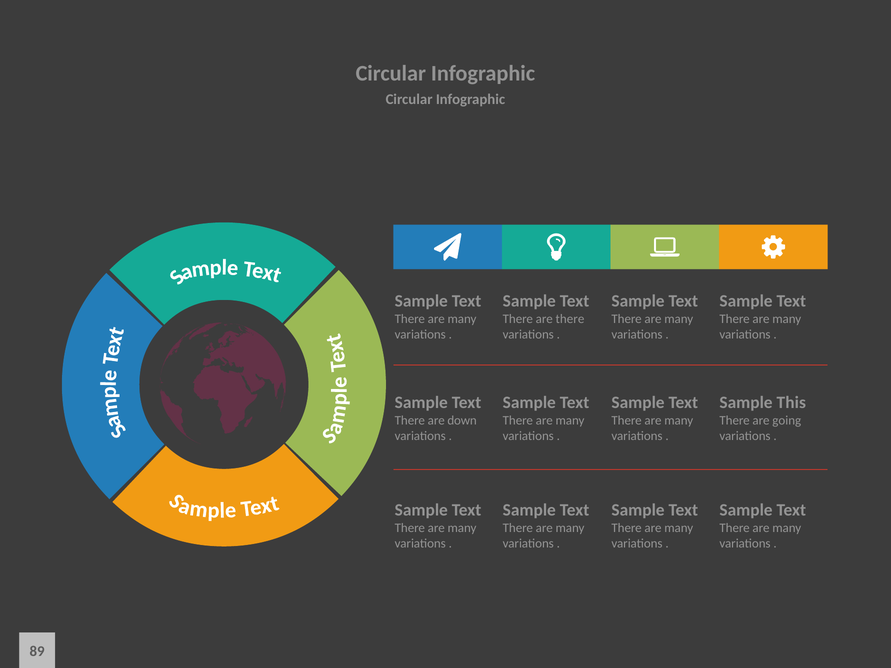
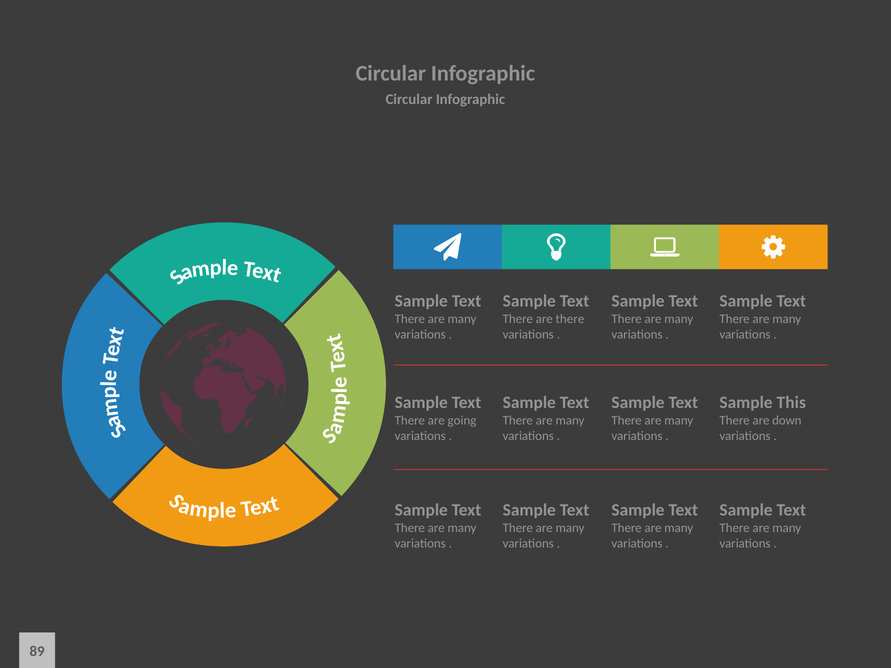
down: down -> going
going: going -> down
